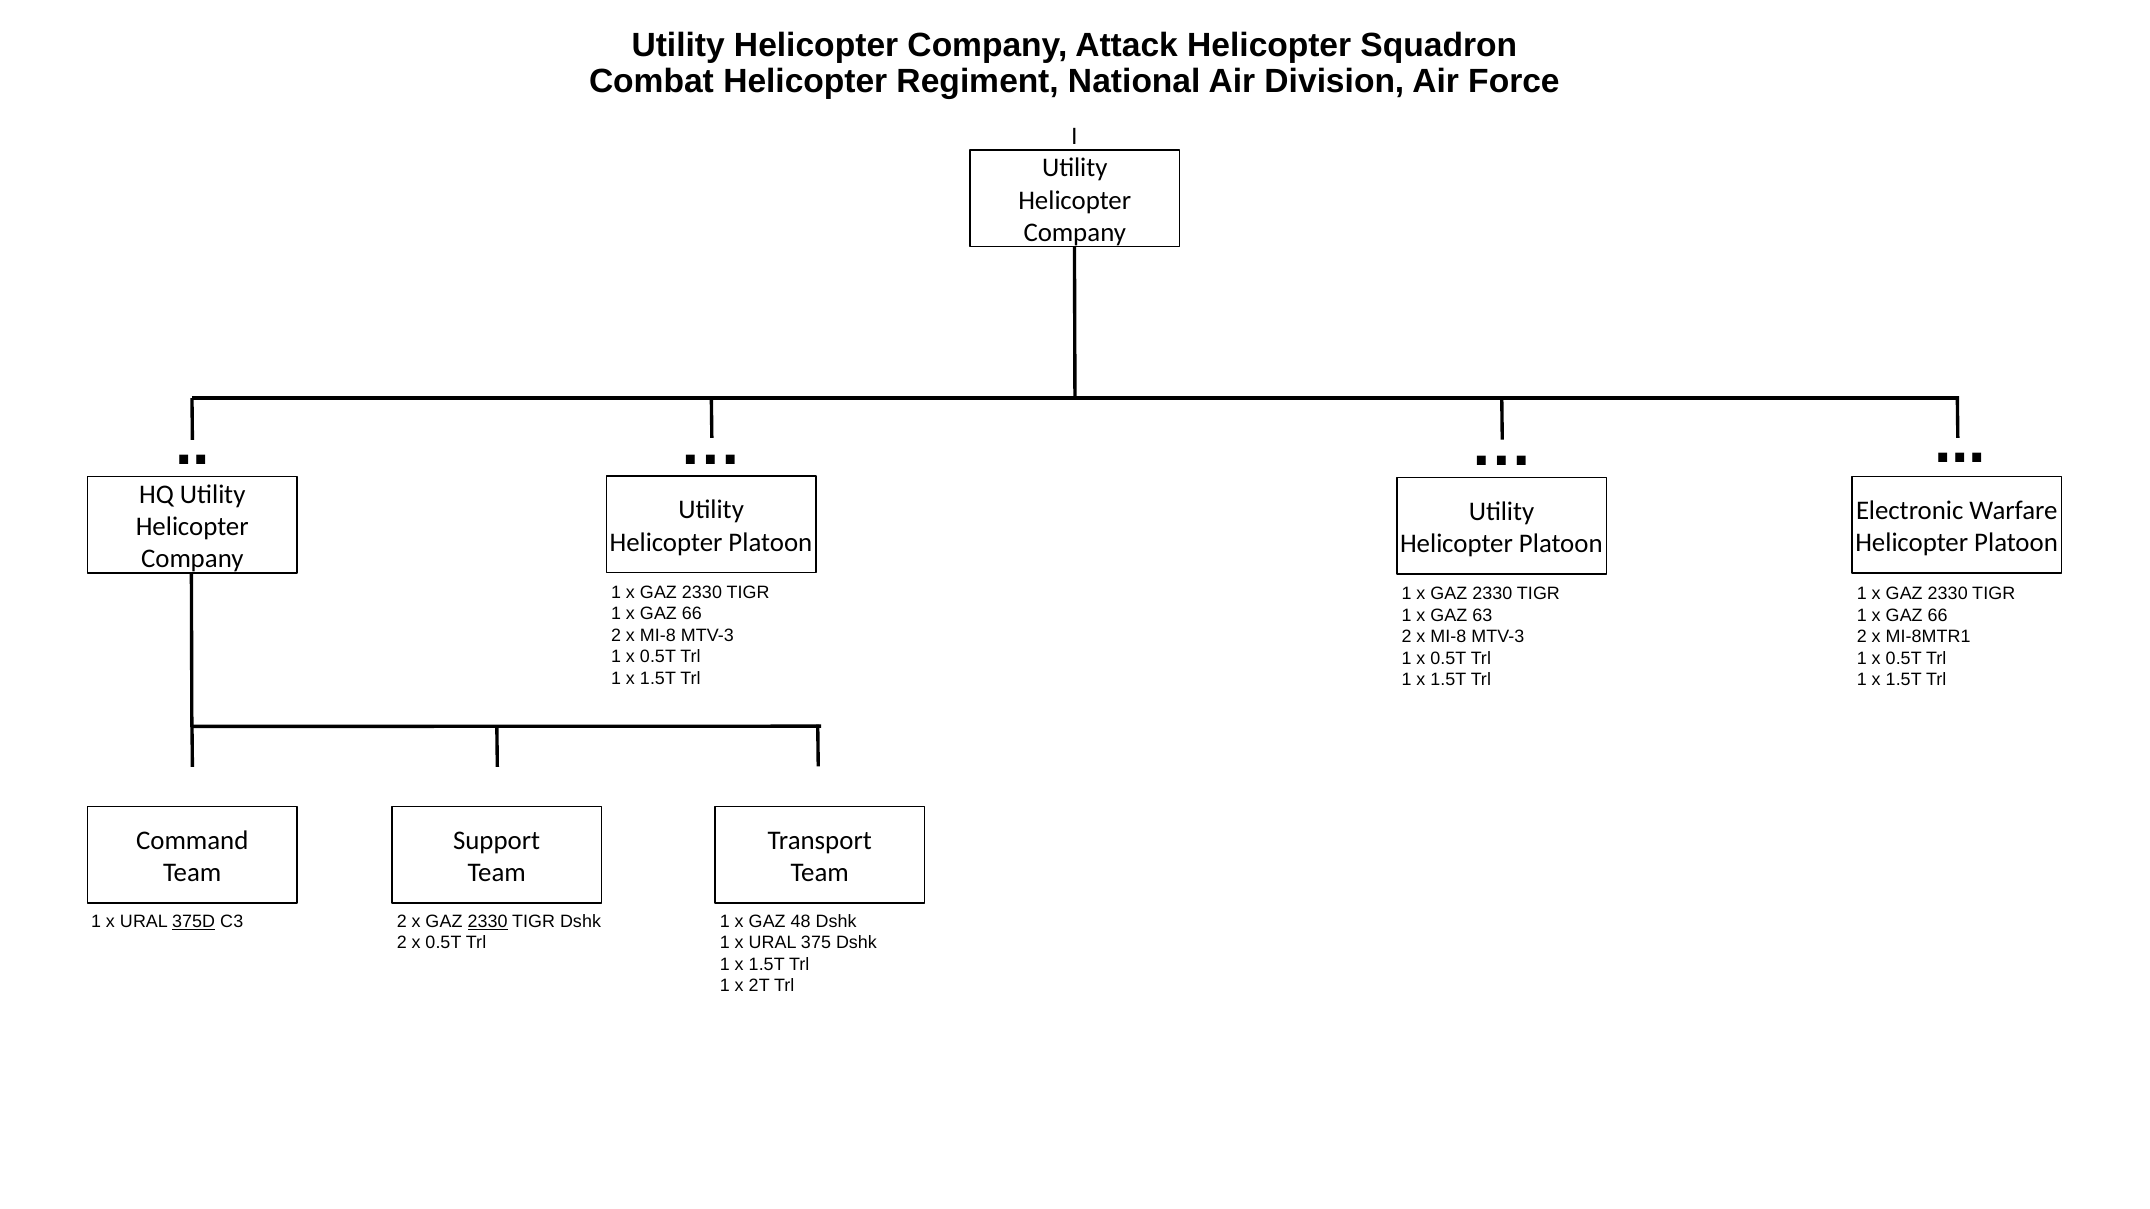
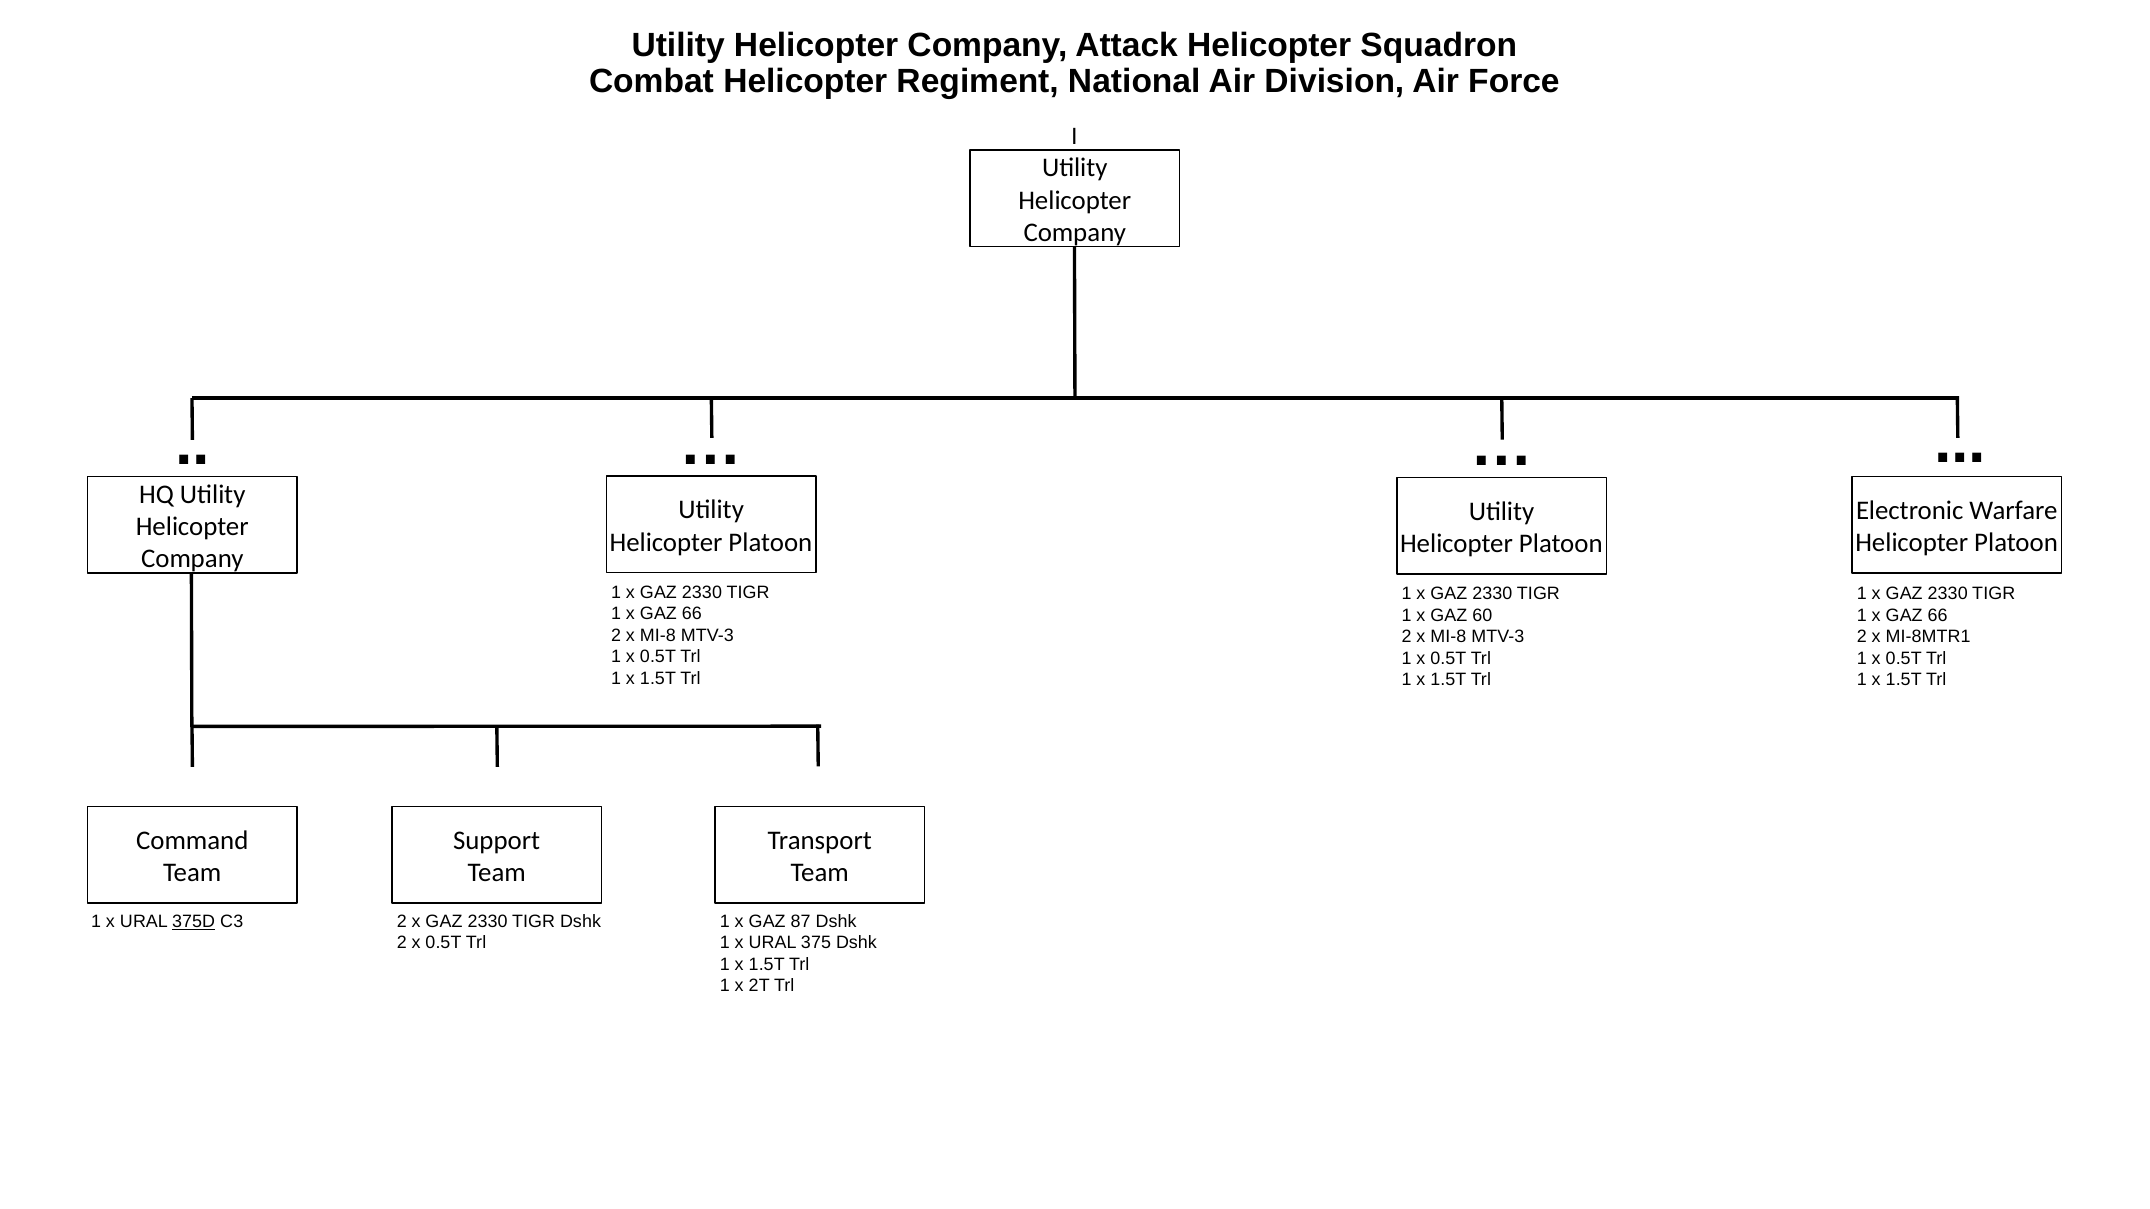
63: 63 -> 60
2330 at (488, 922) underline: present -> none
48: 48 -> 87
